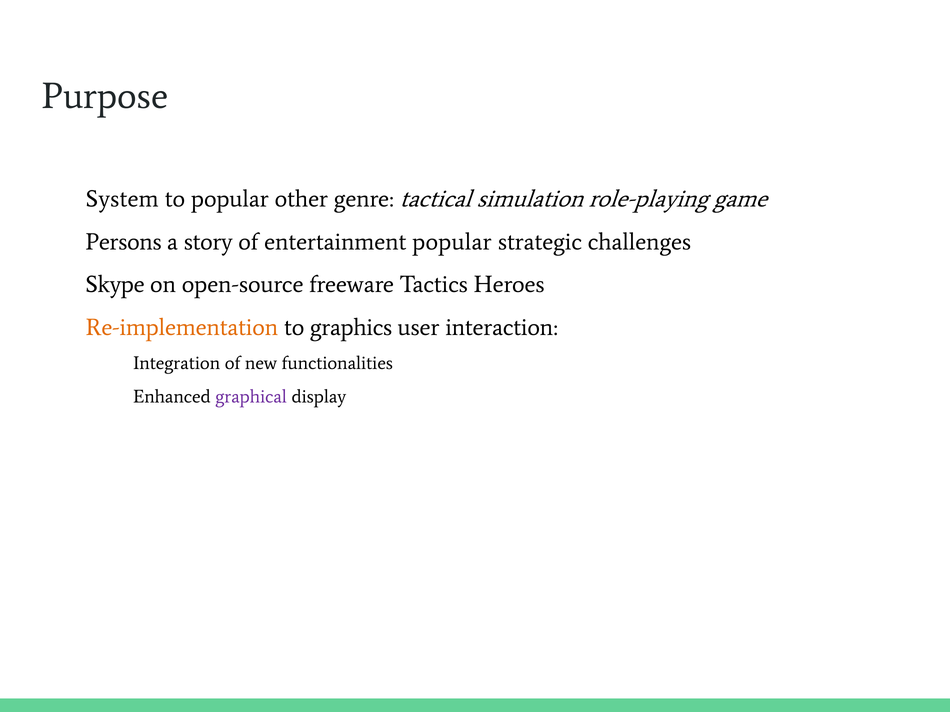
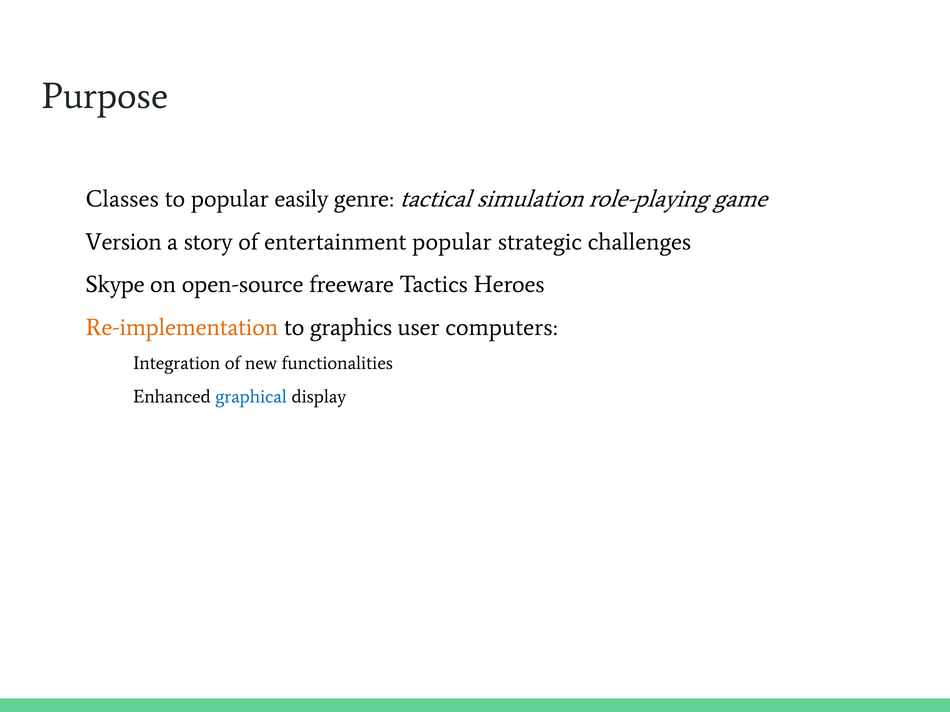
System: System -> Classes
other: other -> easily
Persons: Persons -> Version
interaction: interaction -> computers
graphical colour: purple -> blue
